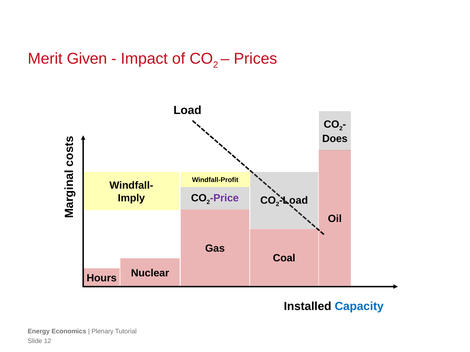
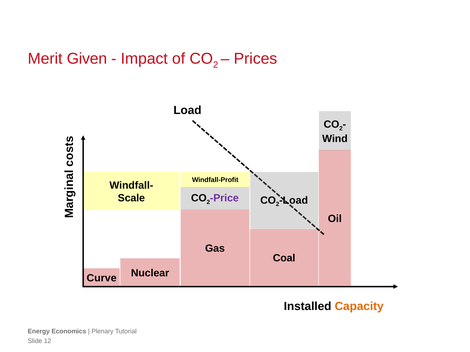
Does: Does -> Wind
Imply: Imply -> Scale
Hours: Hours -> Curve
Capacity colour: blue -> orange
